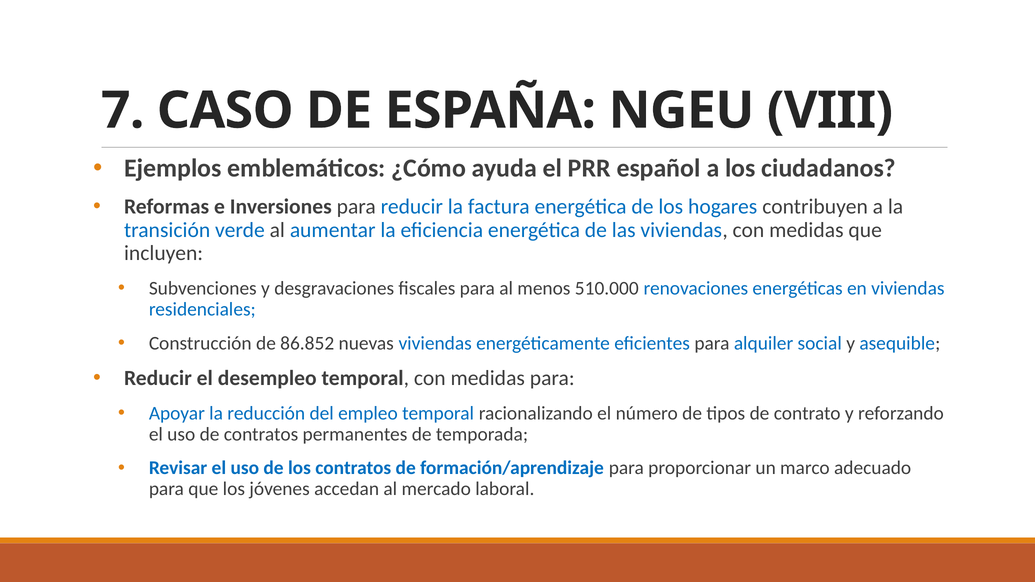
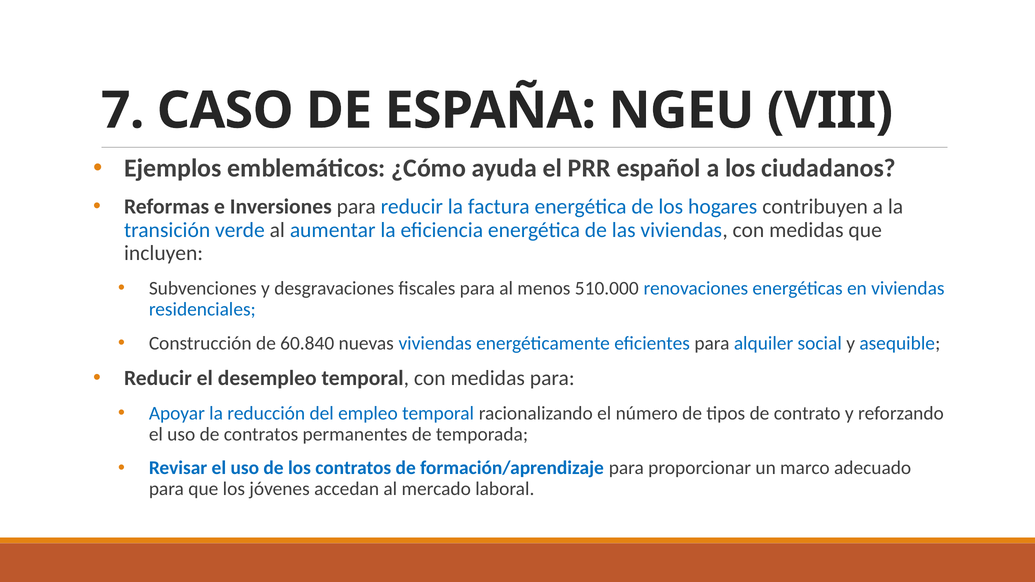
86.852: 86.852 -> 60.840
